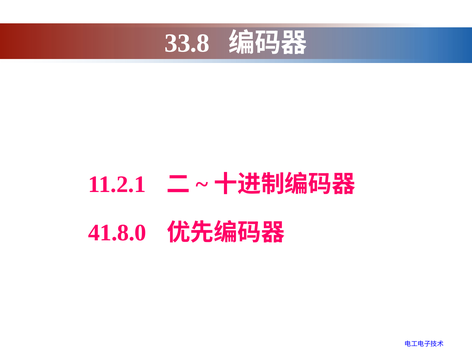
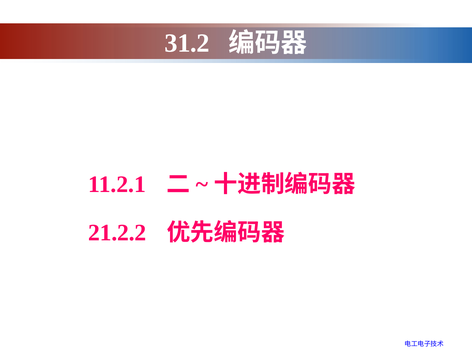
33.8: 33.8 -> 31.2
41.8.0: 41.8.0 -> 21.2.2
